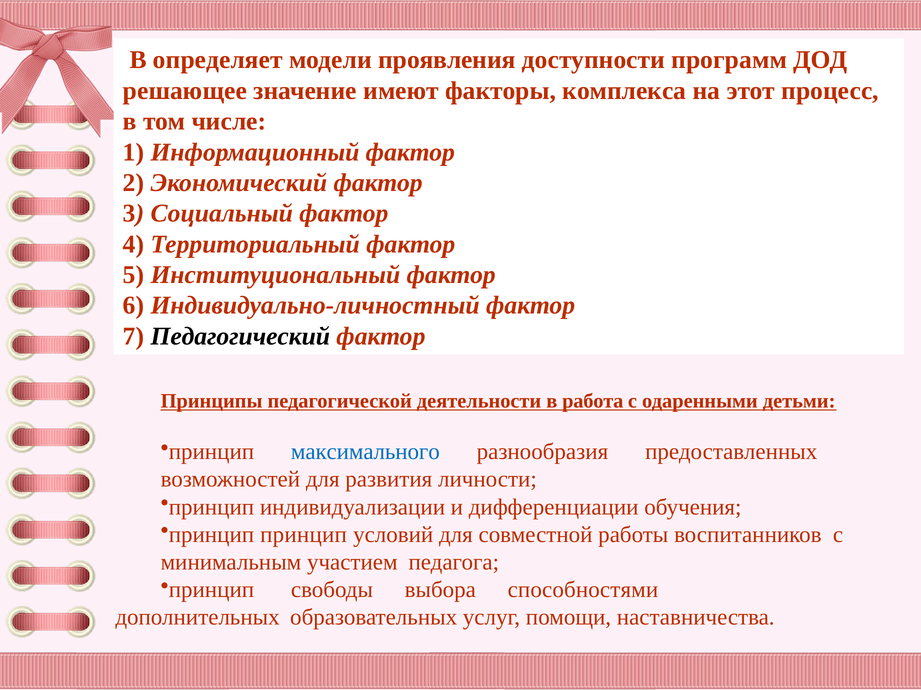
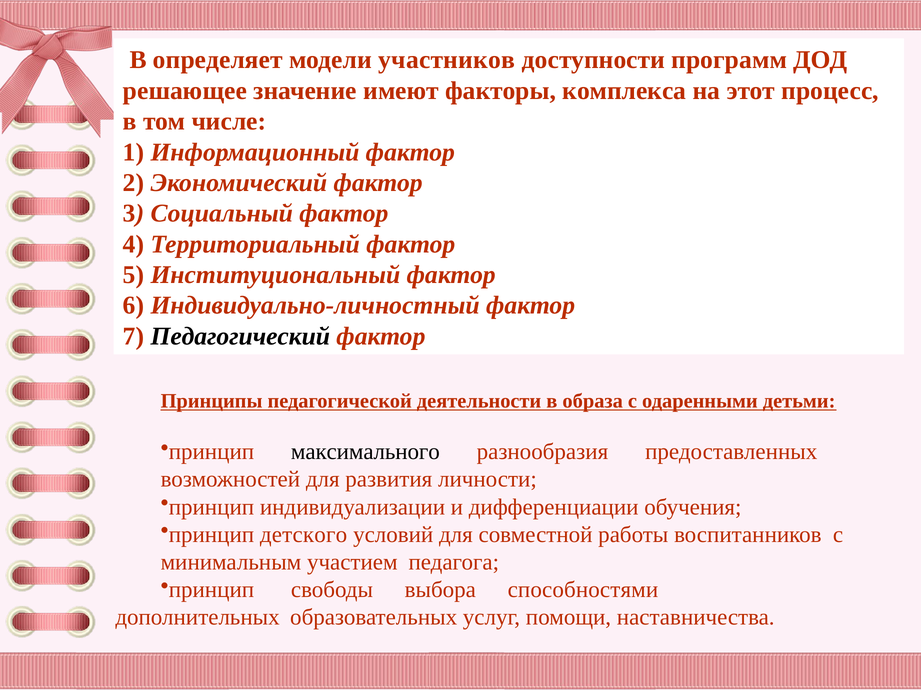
проявления: проявления -> участников
работа: работа -> образа
максимального colour: blue -> black
принцип принцип: принцип -> детского
